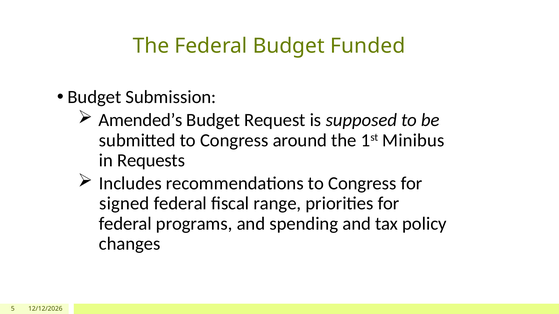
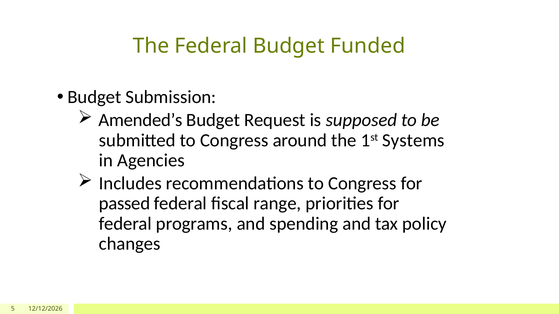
Minibus: Minibus -> Systems
Requests: Requests -> Agencies
signed: signed -> passed
